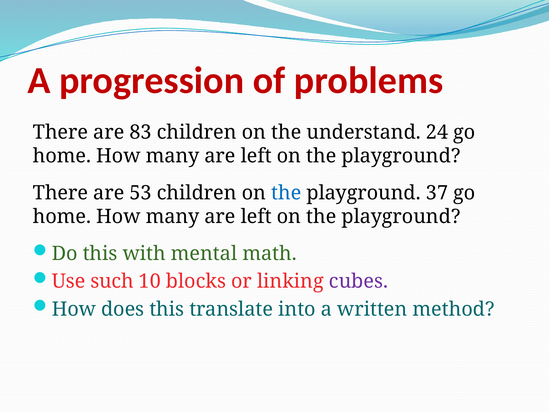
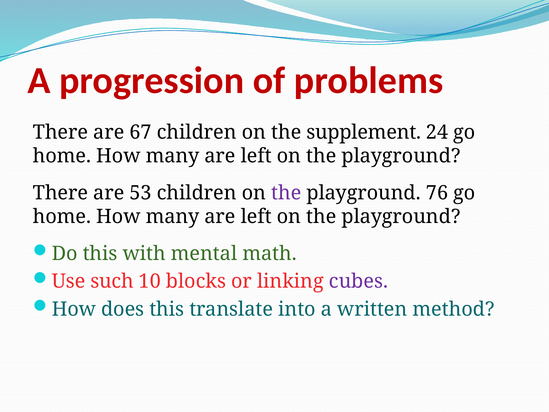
83: 83 -> 67
understand: understand -> supplement
the at (286, 193) colour: blue -> purple
37: 37 -> 76
